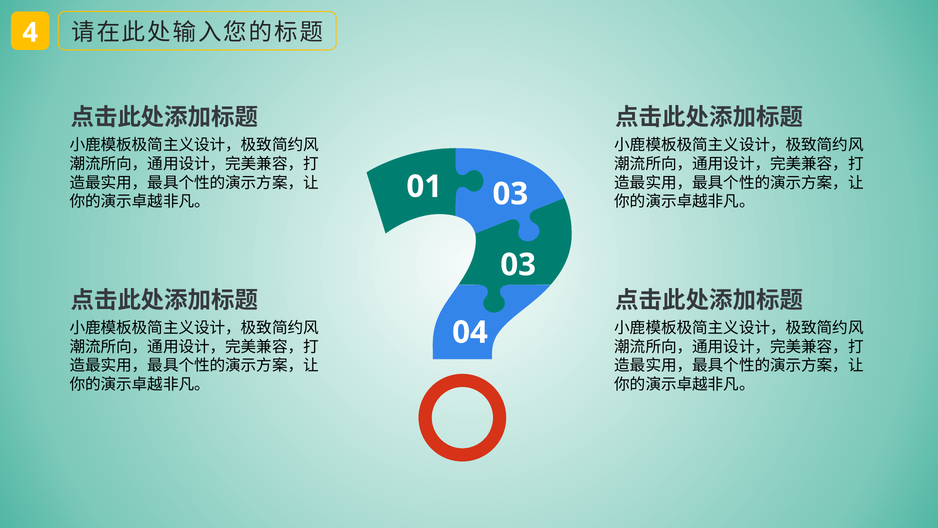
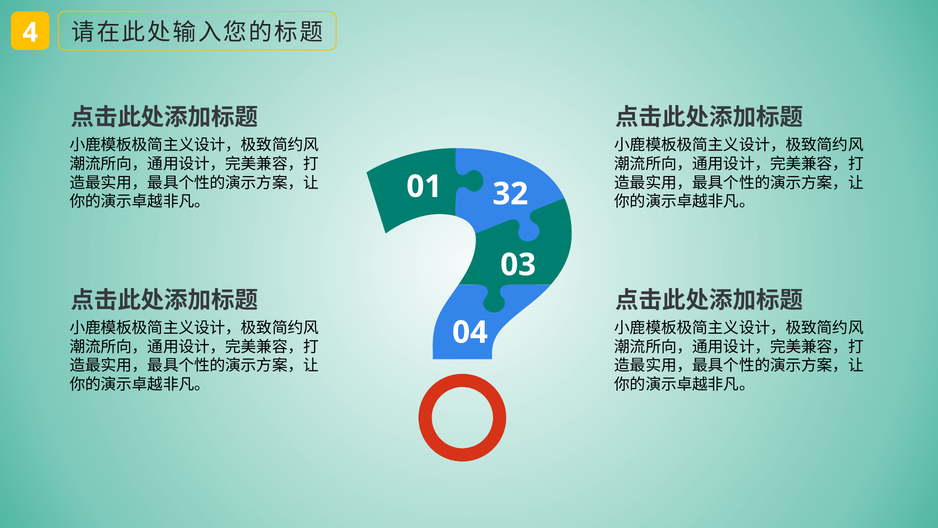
01 03: 03 -> 32
